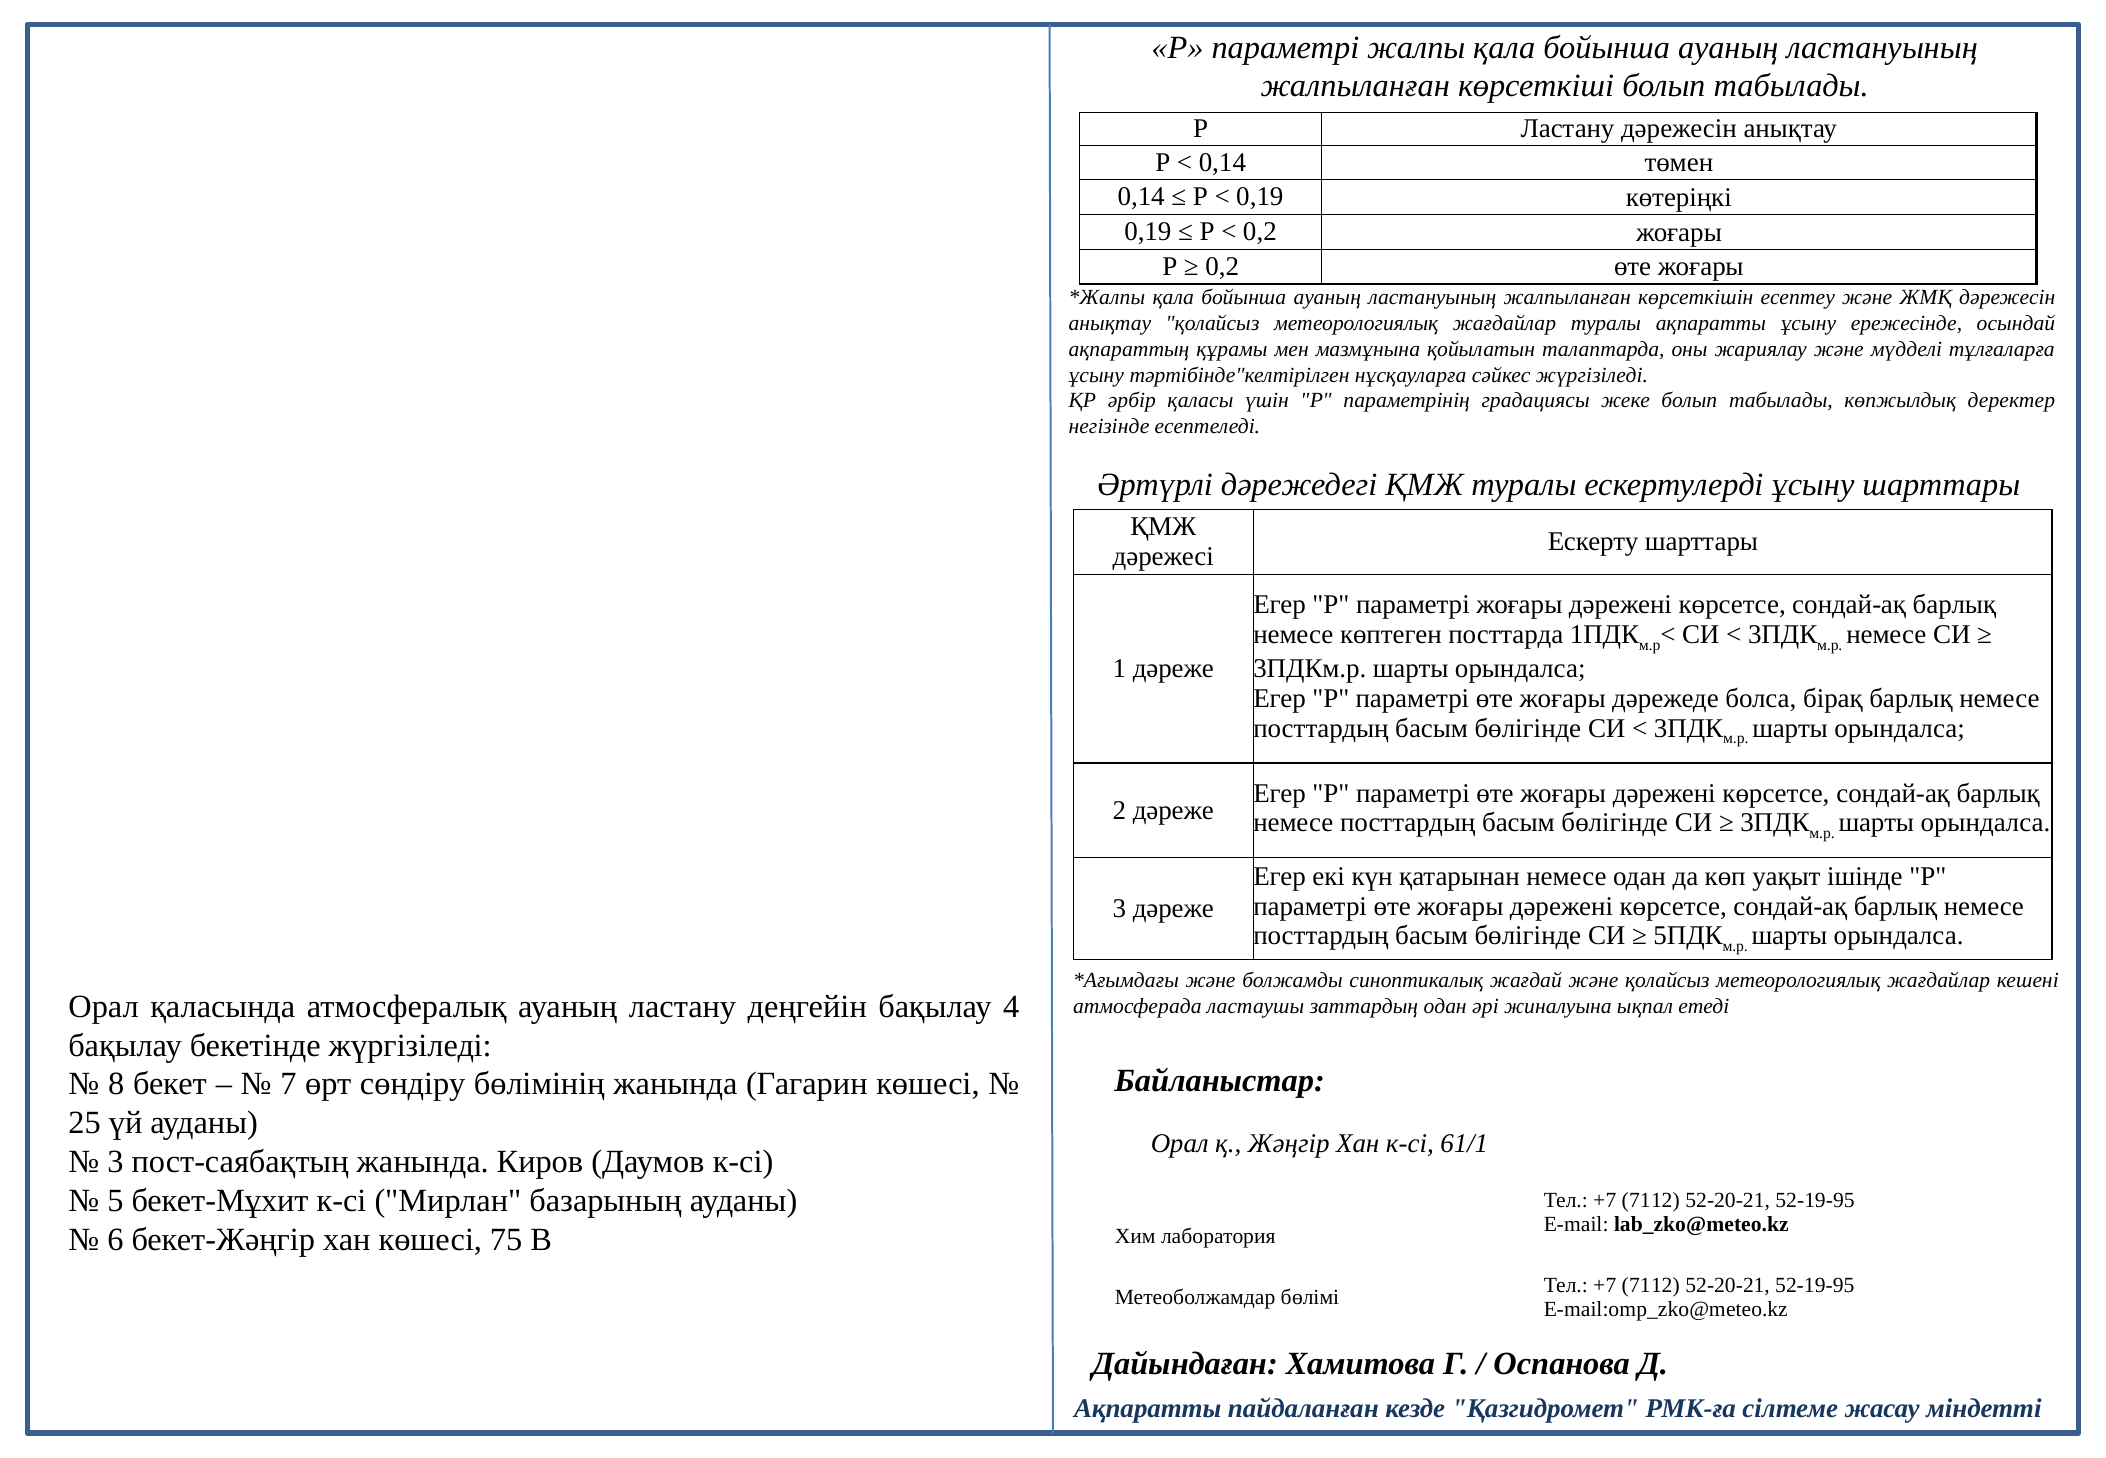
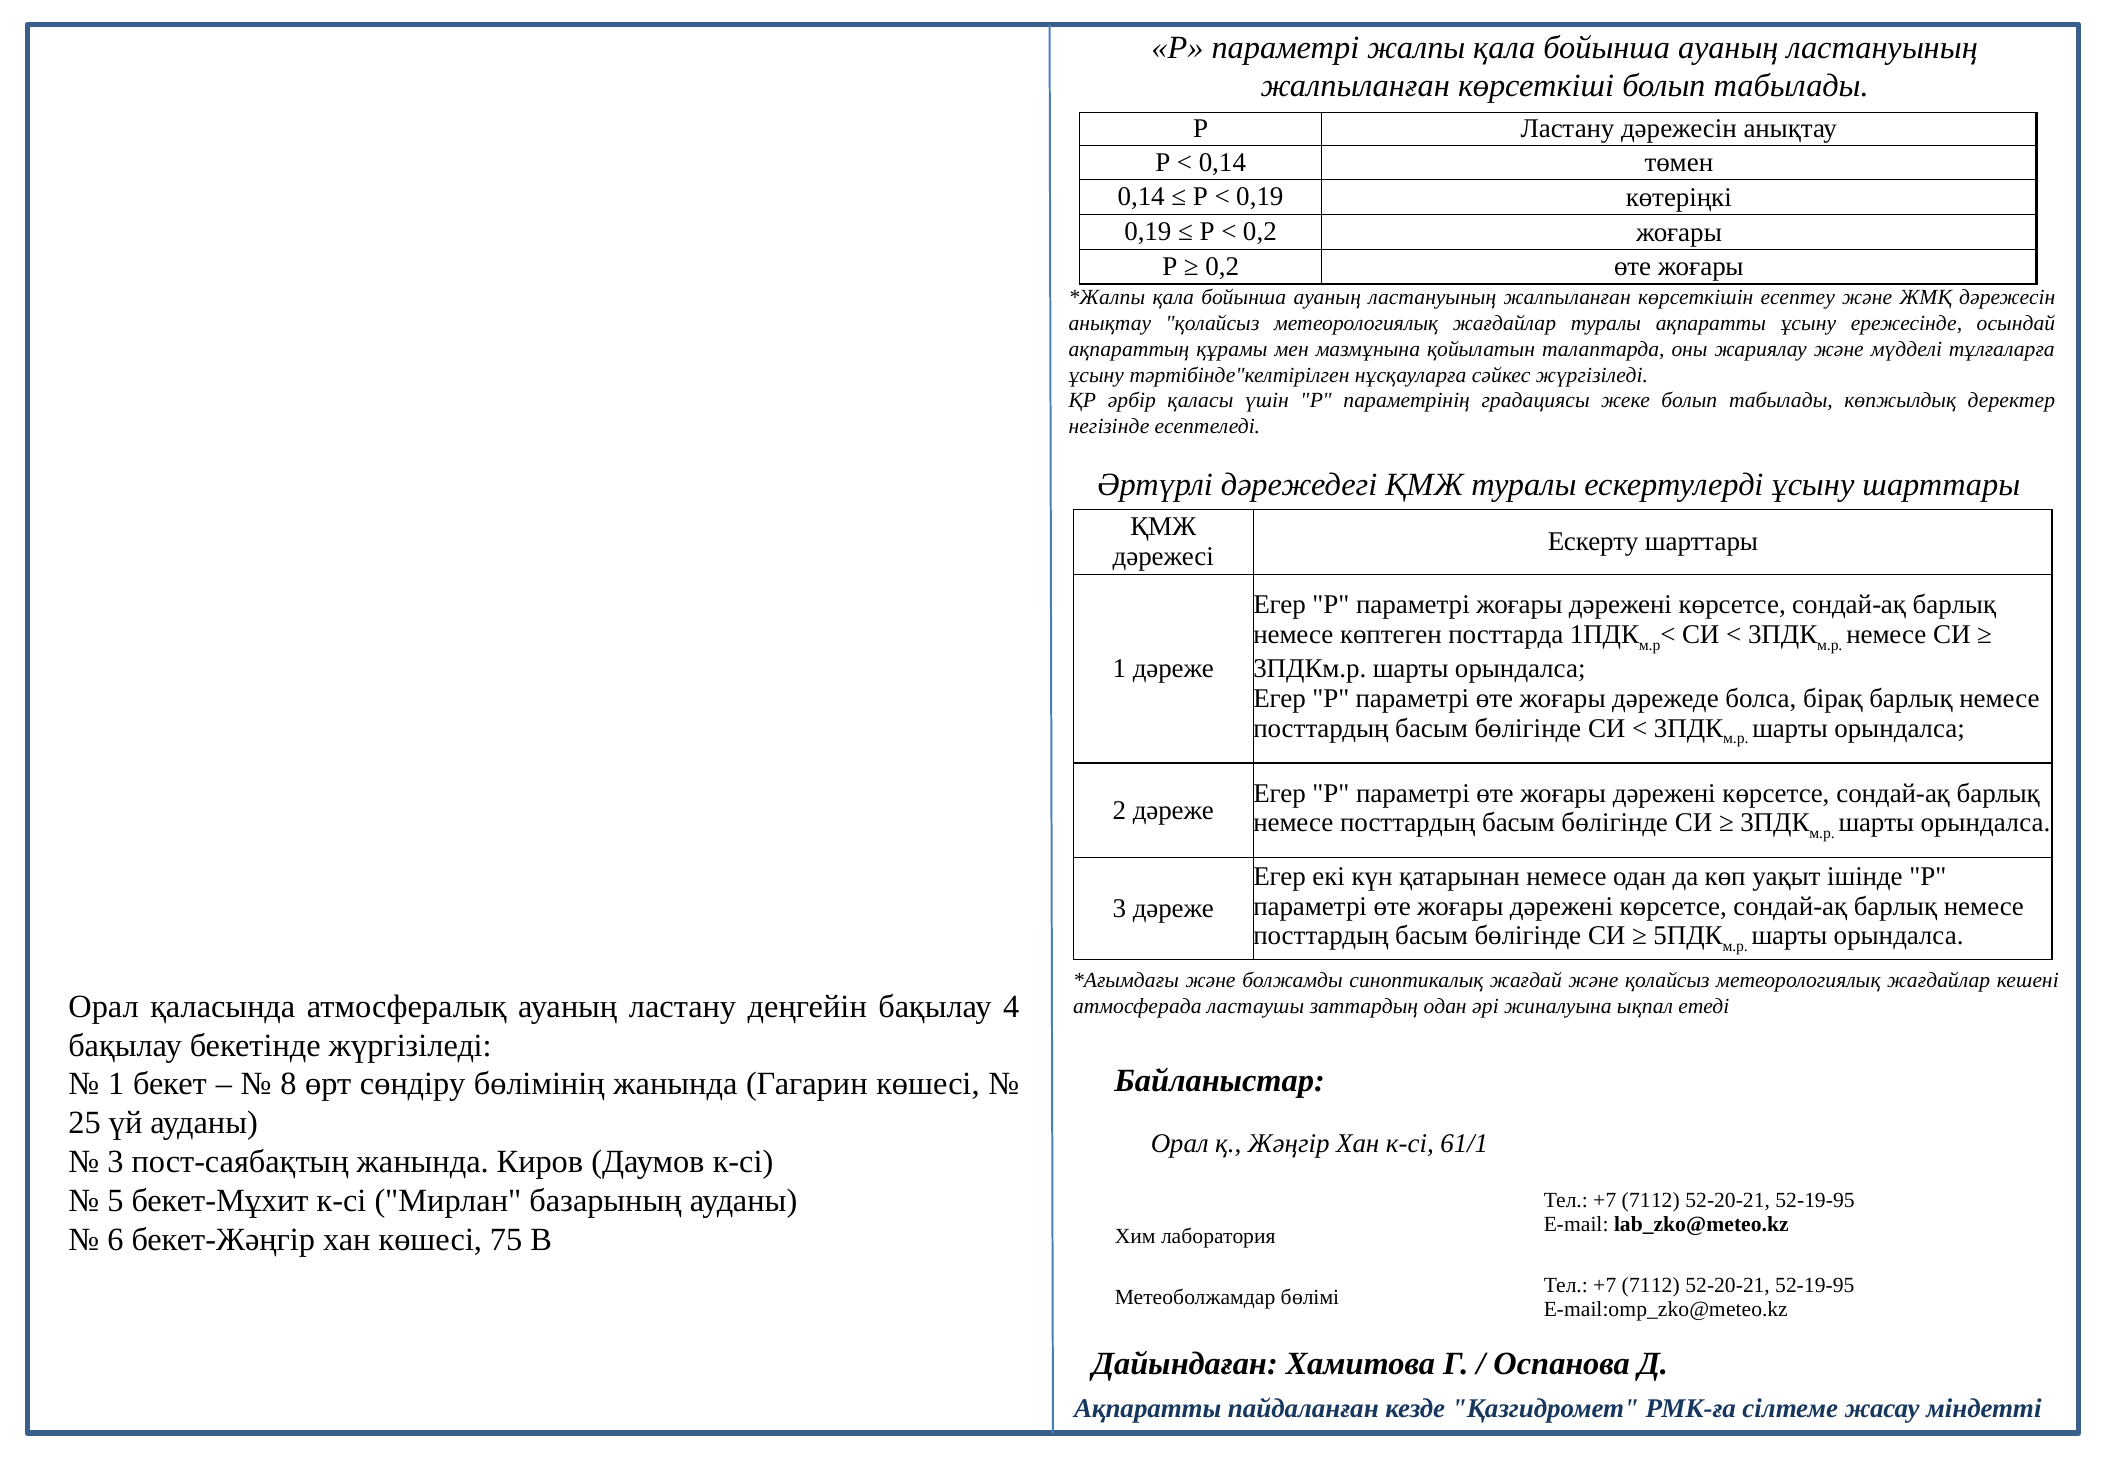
8 at (116, 1084): 8 -> 1
7: 7 -> 8
